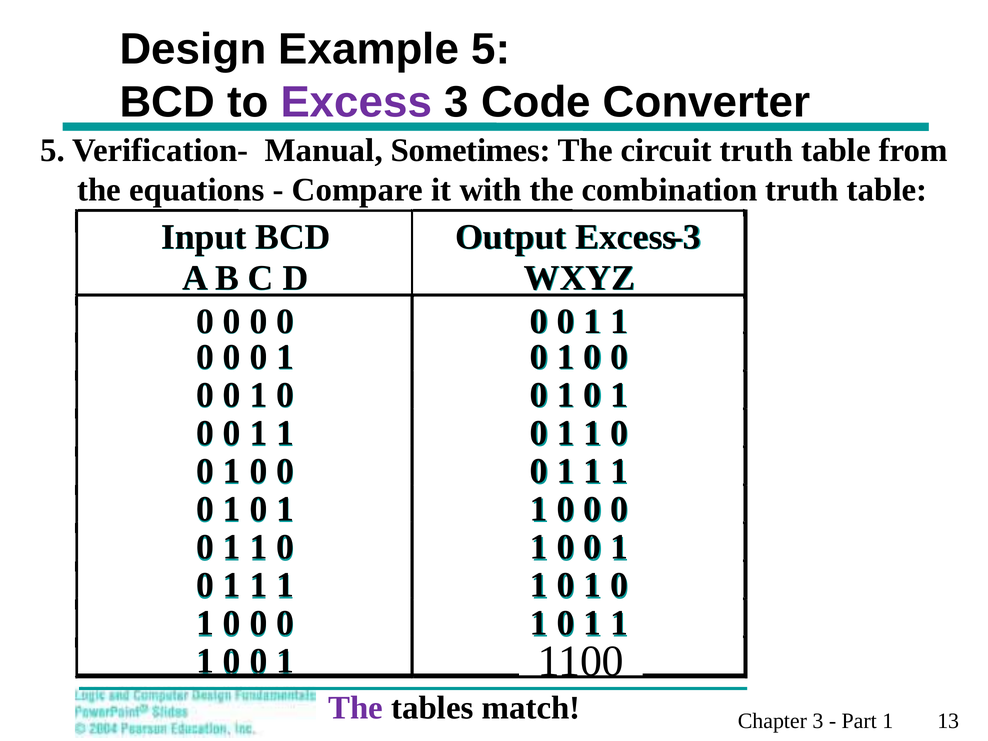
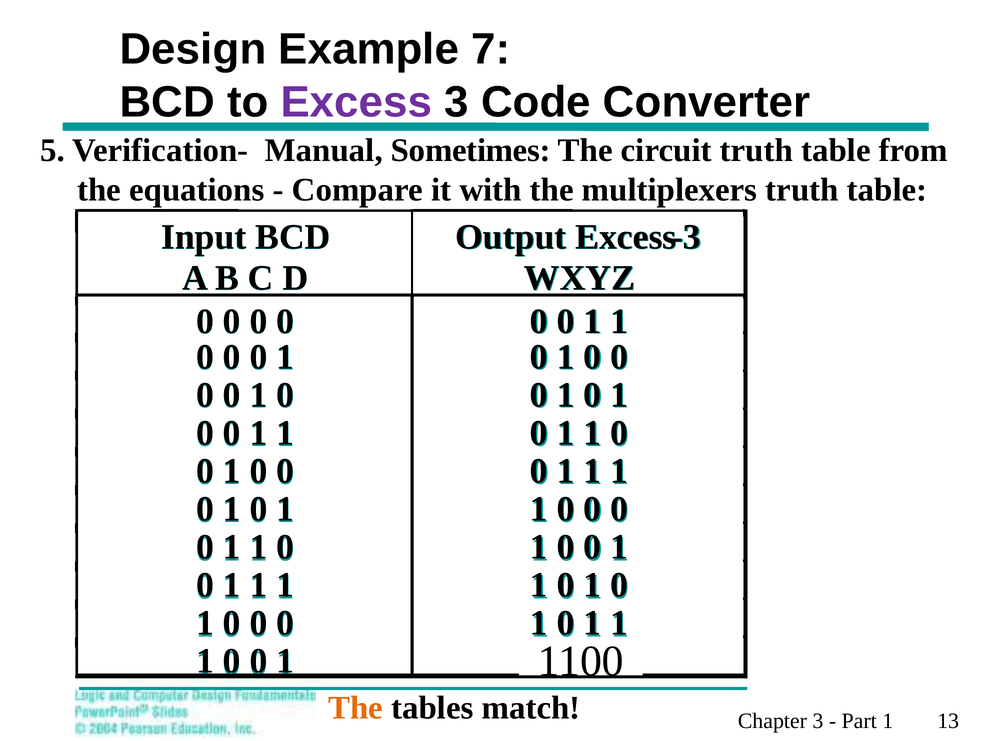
Example 5: 5 -> 7
combination: combination -> multiplexers
The at (356, 708) colour: purple -> orange
